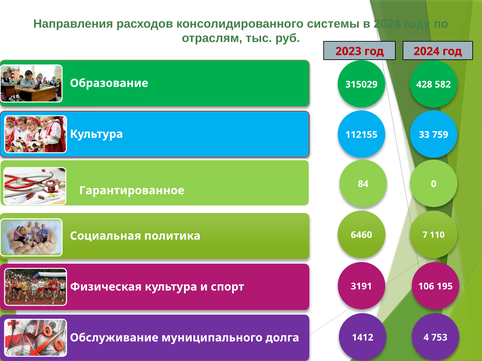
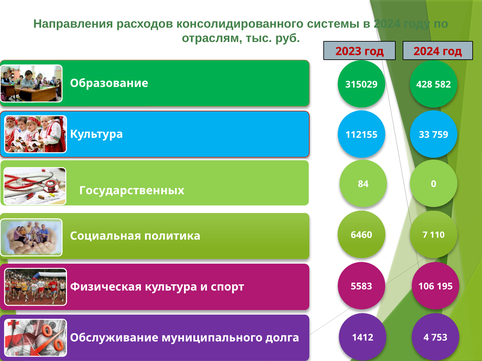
Гарантированное: Гарантированное -> Государственных
3191: 3191 -> 5583
